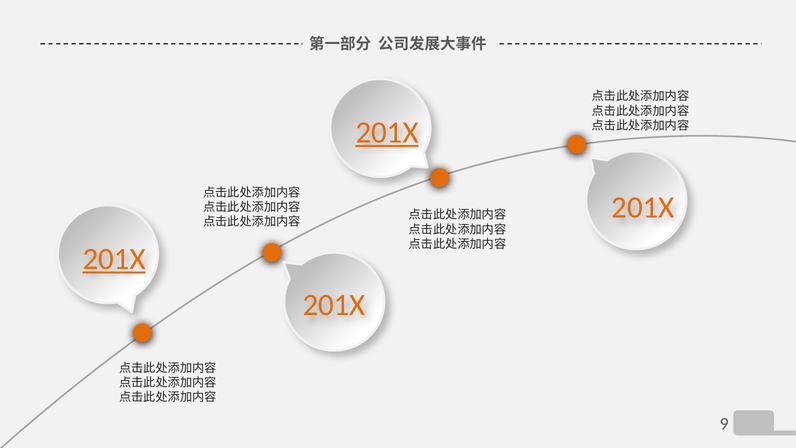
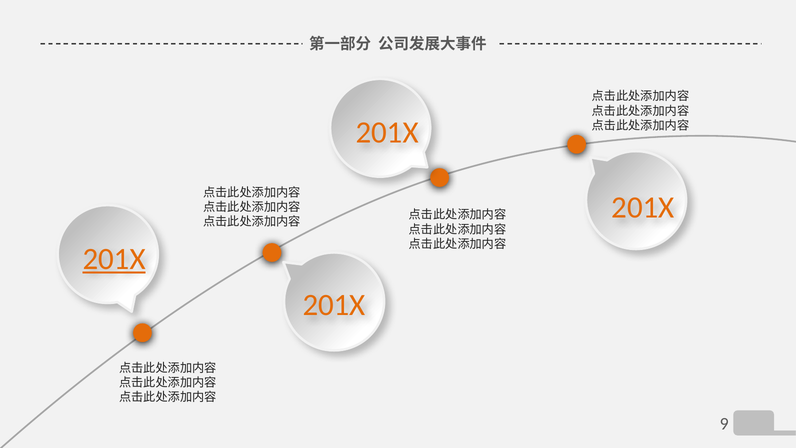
201X at (387, 133) underline: present -> none
